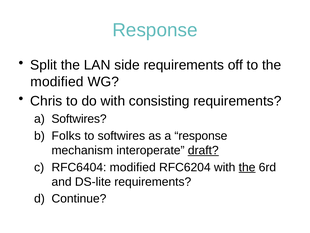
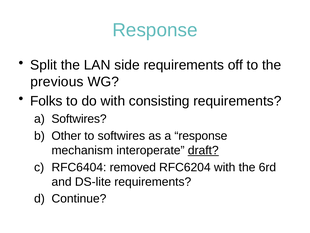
modified at (57, 82): modified -> previous
Chris: Chris -> Folks
Folks: Folks -> Other
RFC6404 modified: modified -> removed
the at (247, 167) underline: present -> none
